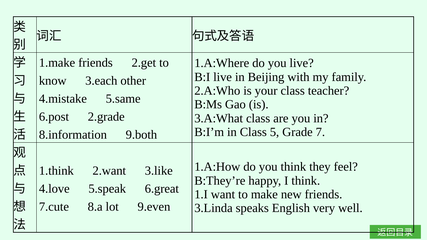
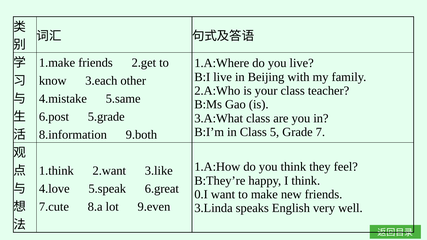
2.grade: 2.grade -> 5.grade
1.I: 1.I -> 0.I
